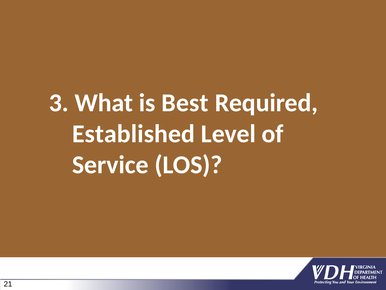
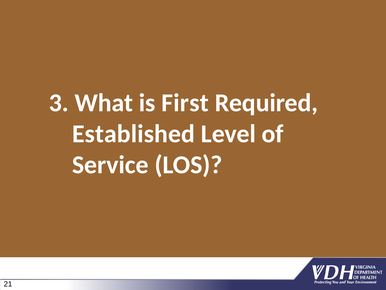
Best: Best -> First
